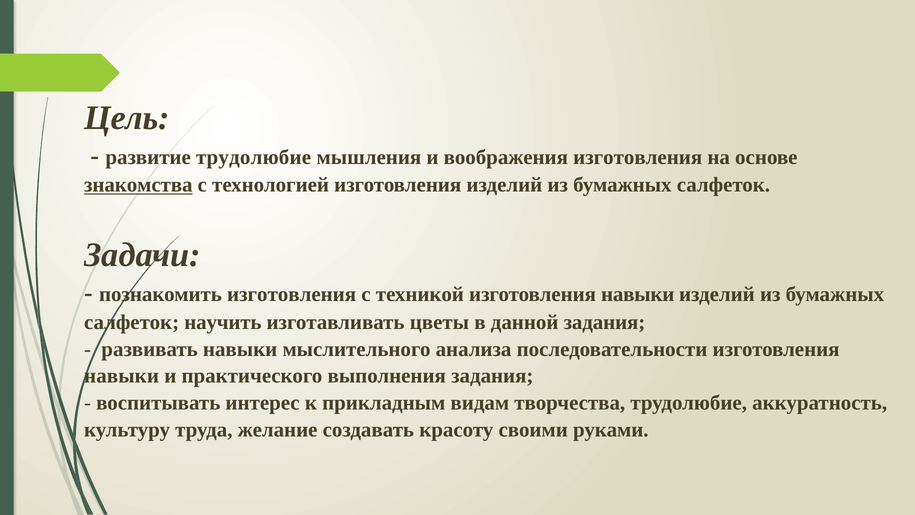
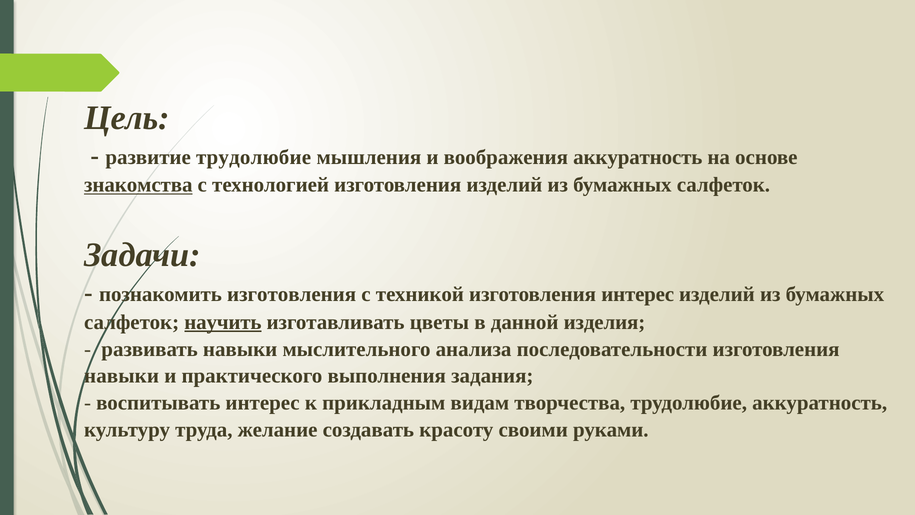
воображения изготовления: изготовления -> аккуратность
техникой изготовления навыки: навыки -> интерес
научить underline: none -> present
данной задания: задания -> изделия
